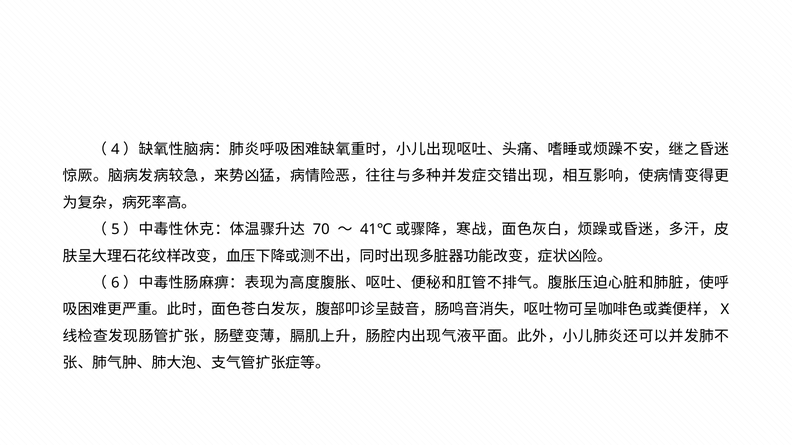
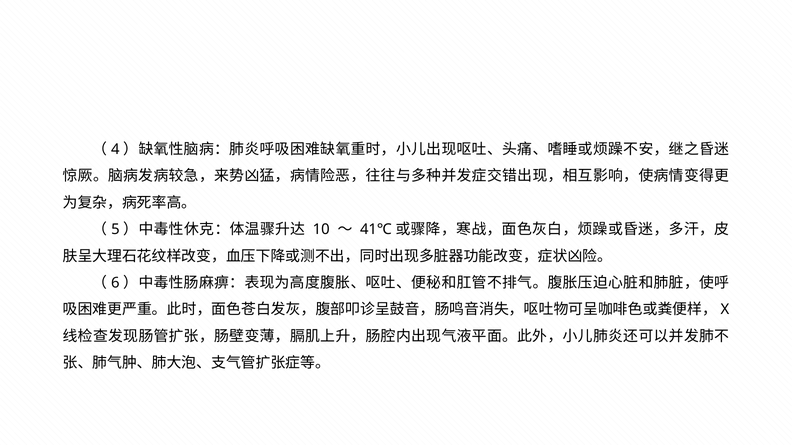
70: 70 -> 10
